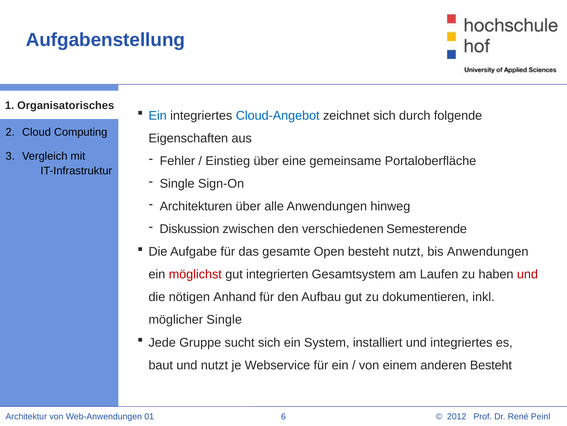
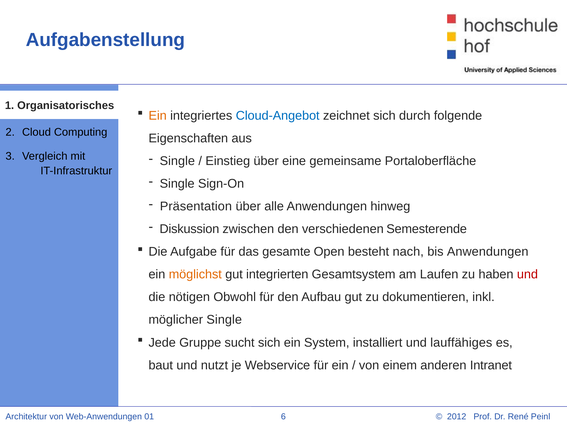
Ein at (158, 115) colour: blue -> orange
Fehler at (177, 161): Fehler -> Single
Architekturen: Architekturen -> Präsentation
besteht nutzt: nutzt -> nach
möglichst colour: red -> orange
Anhand: Anhand -> Obwohl
und integriertes: integriertes -> lauffähiges
anderen Besteht: Besteht -> Intranet
